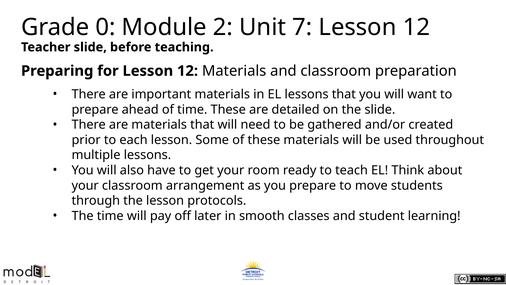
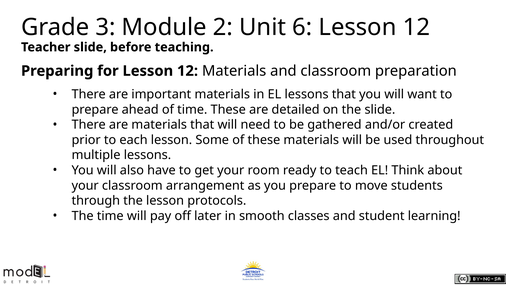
0: 0 -> 3
7: 7 -> 6
